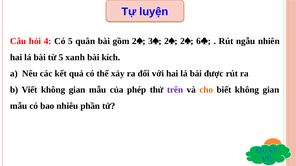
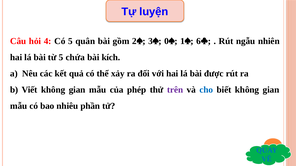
2 at (167, 41): 2 -> 0
2 at (183, 41): 2 -> 1
xanh: xanh -> chứa
cho colour: orange -> blue
